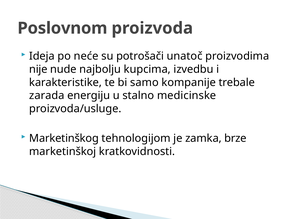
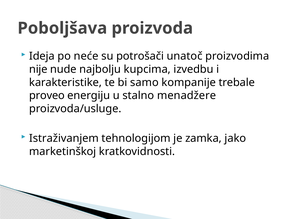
Poslovnom: Poslovnom -> Poboljšava
zarada: zarada -> proveo
medicinske: medicinske -> menadžere
Marketinškog: Marketinškog -> Istraživanjem
brze: brze -> jako
